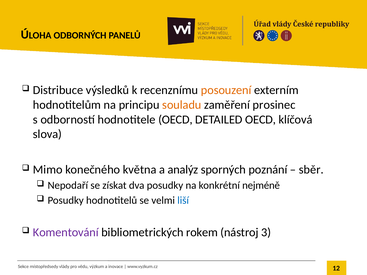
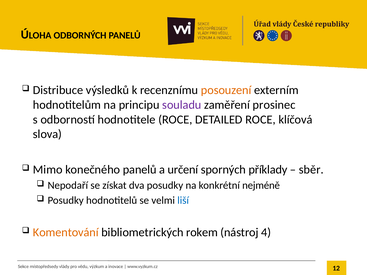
souladu colour: orange -> purple
hodnotitele OECD: OECD -> ROCE
DETAILED OECD: OECD -> ROCE
konečného května: května -> panelů
analýz: analýz -> určení
poznání: poznání -> příklady
Komentování colour: purple -> orange
3: 3 -> 4
